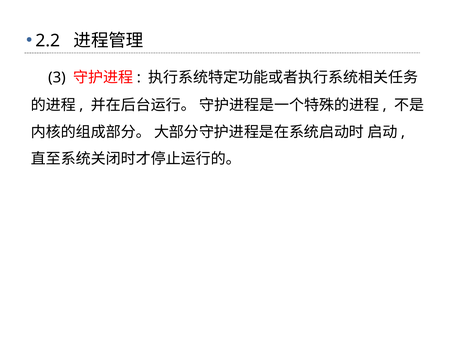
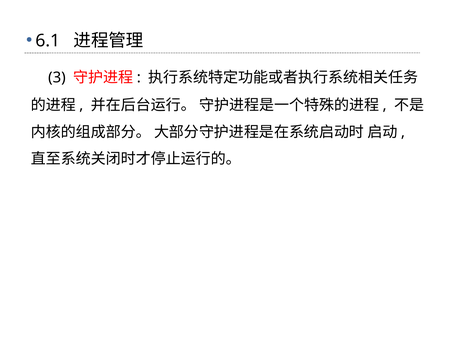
2.2: 2.2 -> 6.1
